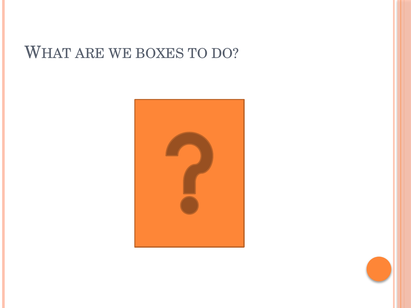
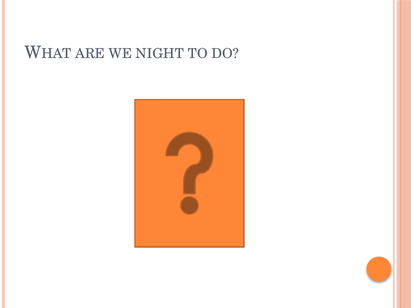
BOXES: BOXES -> NIGHT
